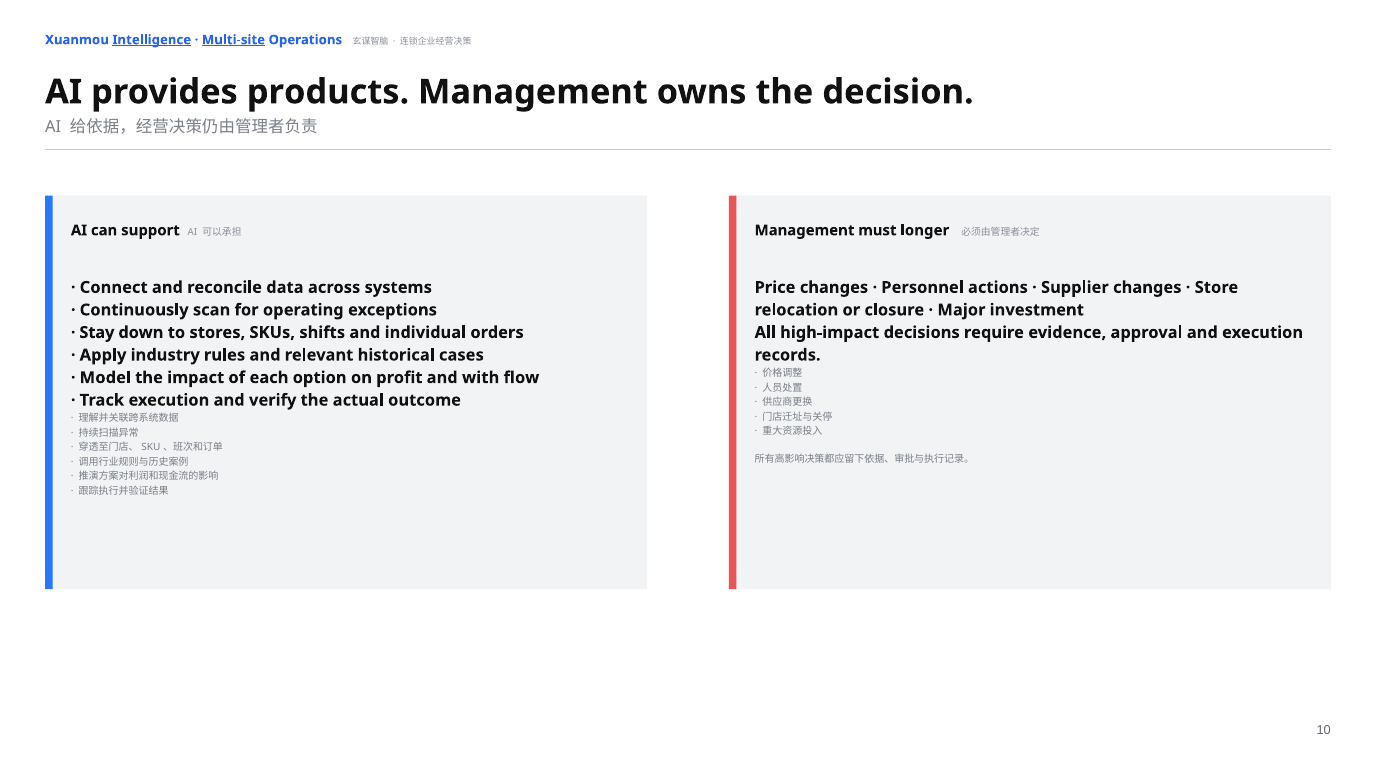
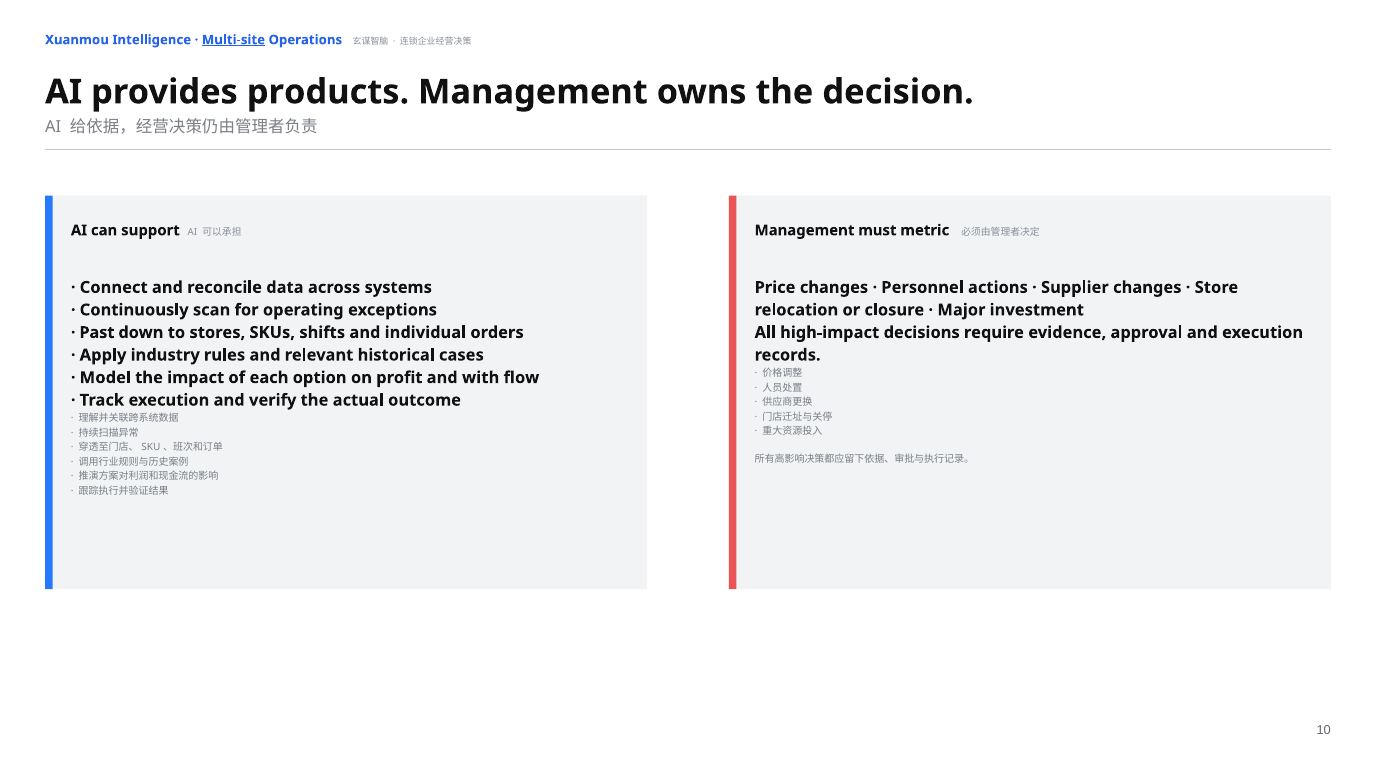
Intelligence underline: present -> none
longer: longer -> metric
Stay: Stay -> Past
